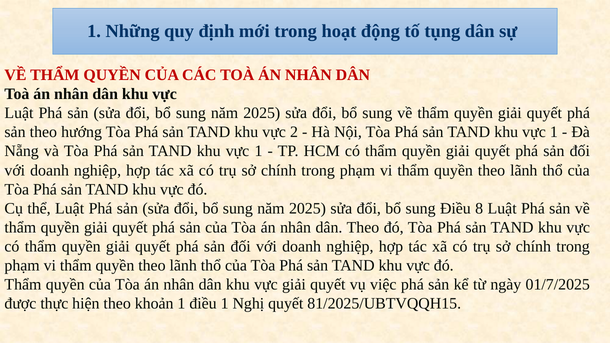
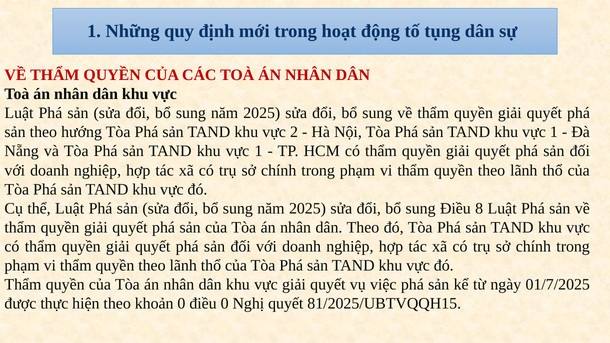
khoản 1: 1 -> 0
điều 1: 1 -> 0
